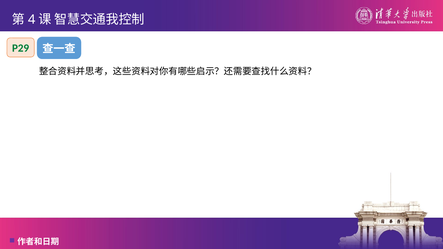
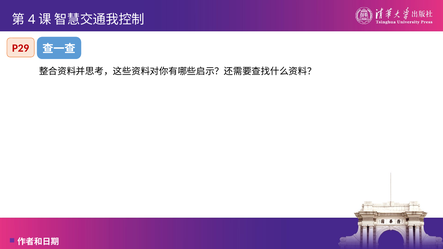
P29 colour: green -> red
